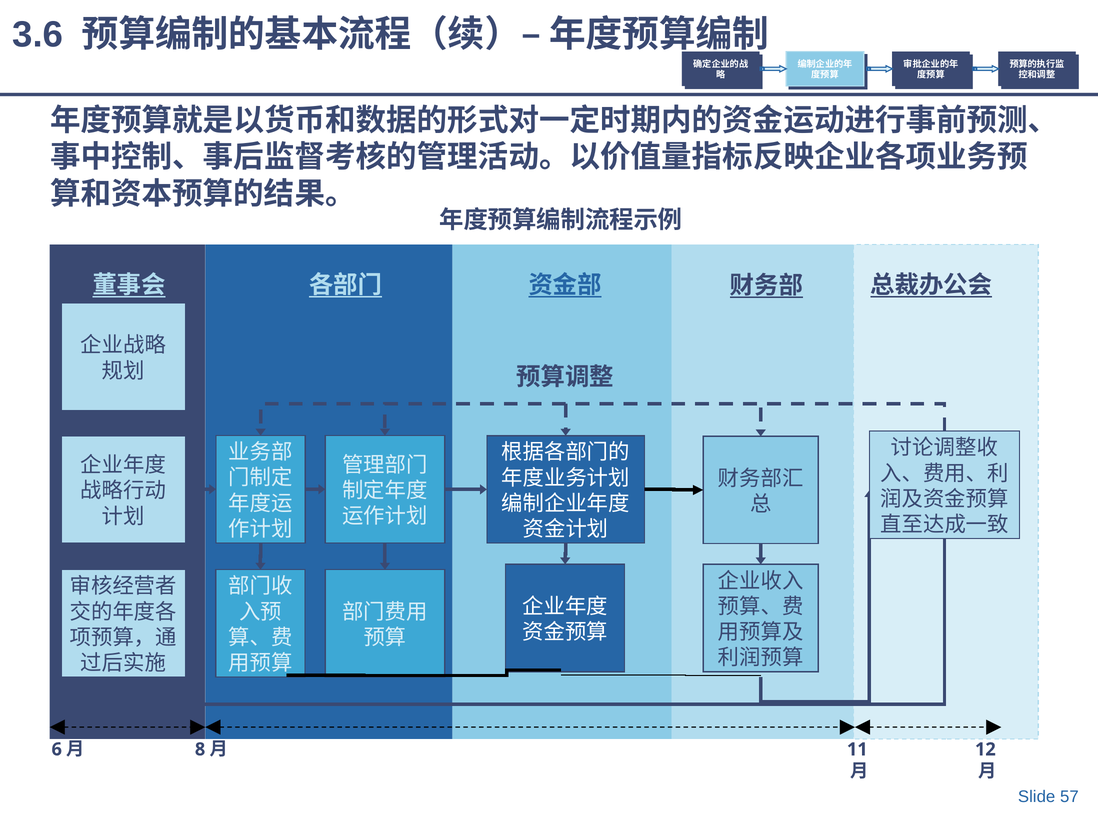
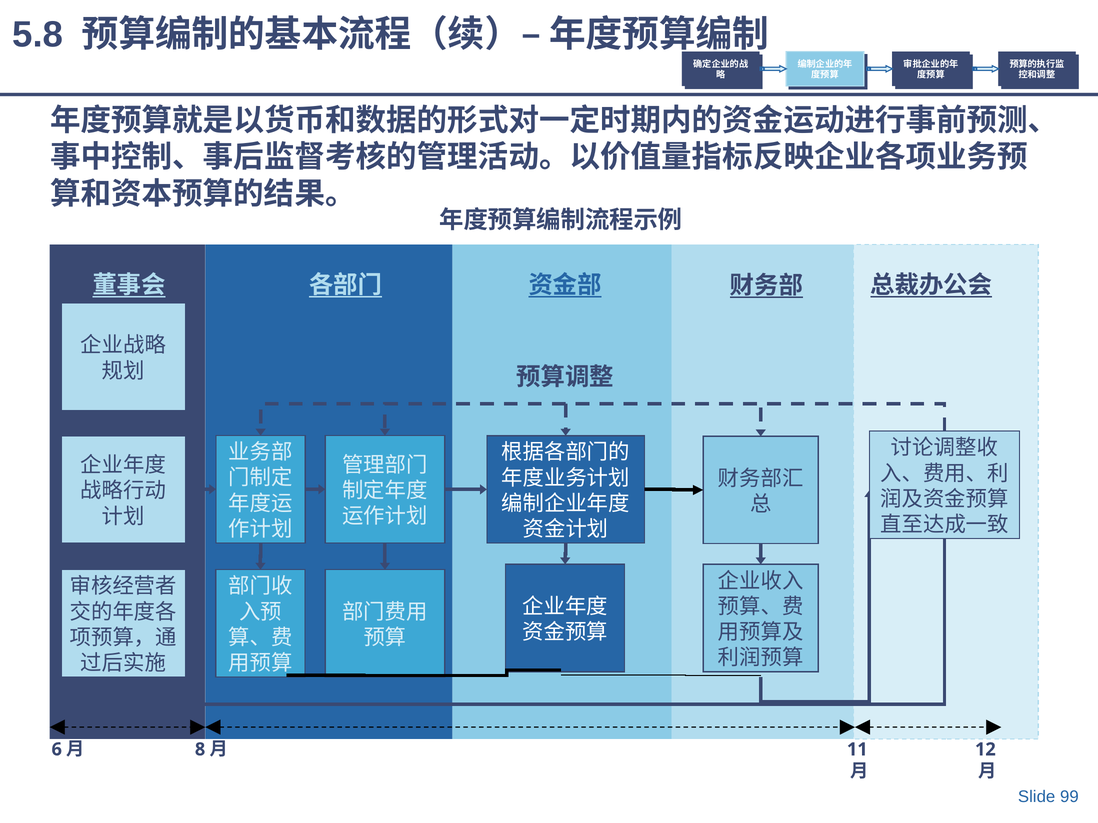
3.6: 3.6 -> 5.8
57: 57 -> 99
